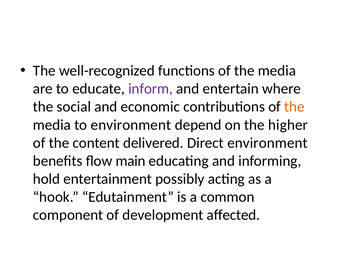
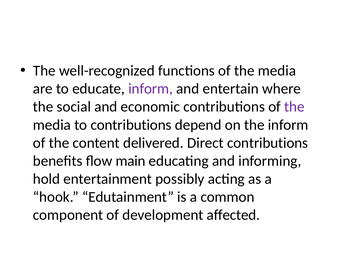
the at (294, 107) colour: orange -> purple
to environment: environment -> contributions
the higher: higher -> inform
Direct environment: environment -> contributions
